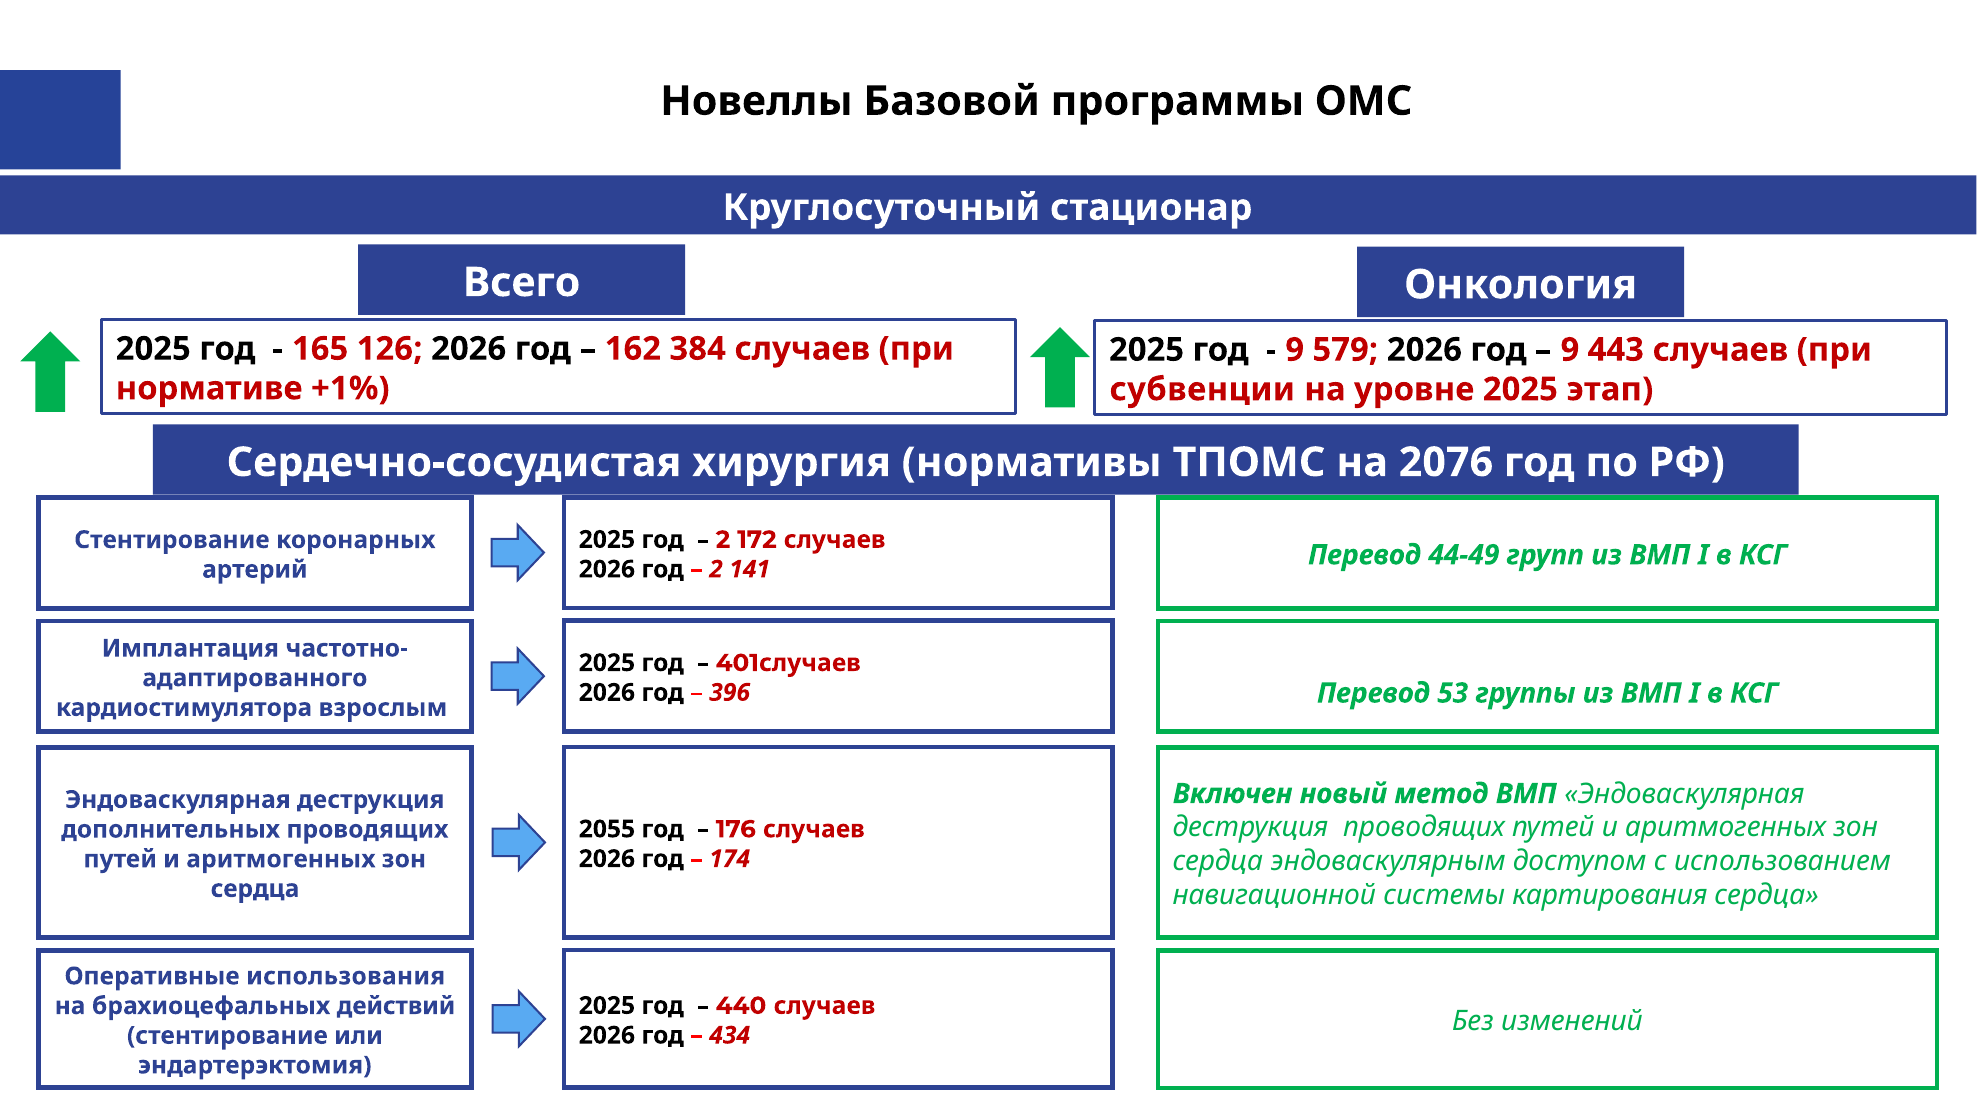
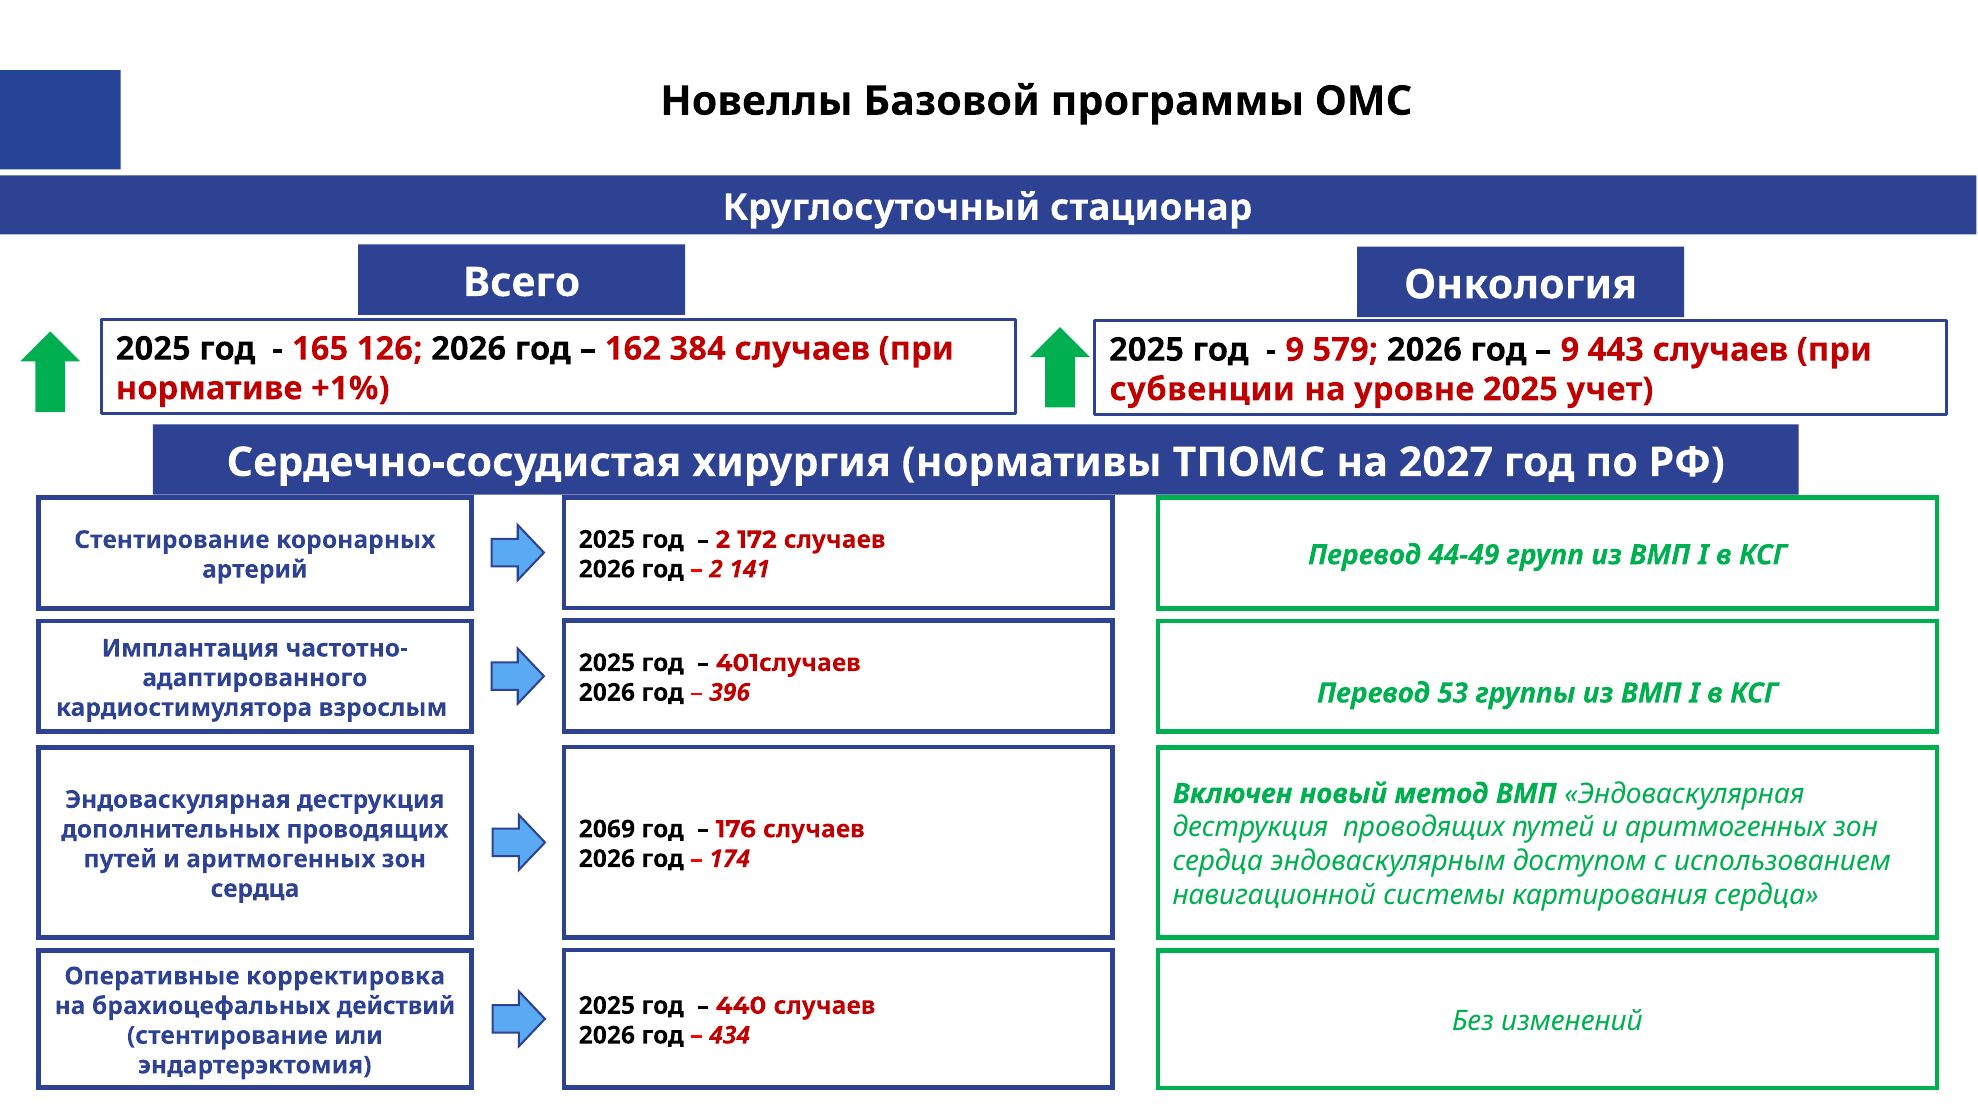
этап: этап -> учет
2076: 2076 -> 2027
2055: 2055 -> 2069
использования: использования -> корректировка
